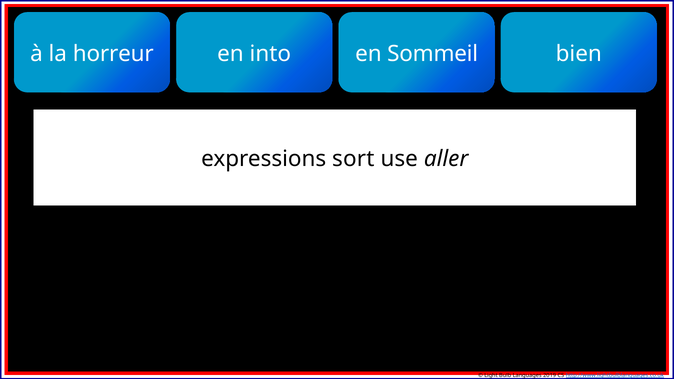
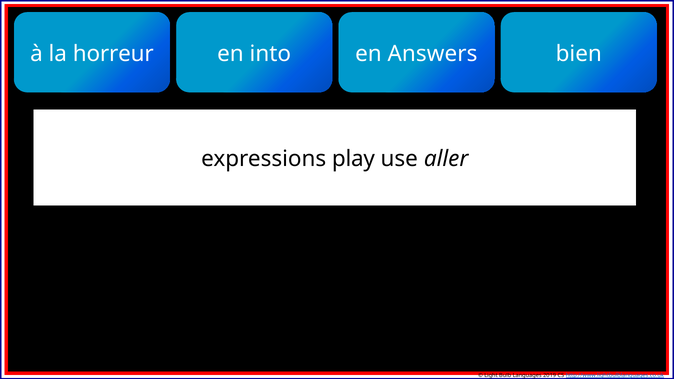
Sommeil: Sommeil -> Answers
sort: sort -> play
